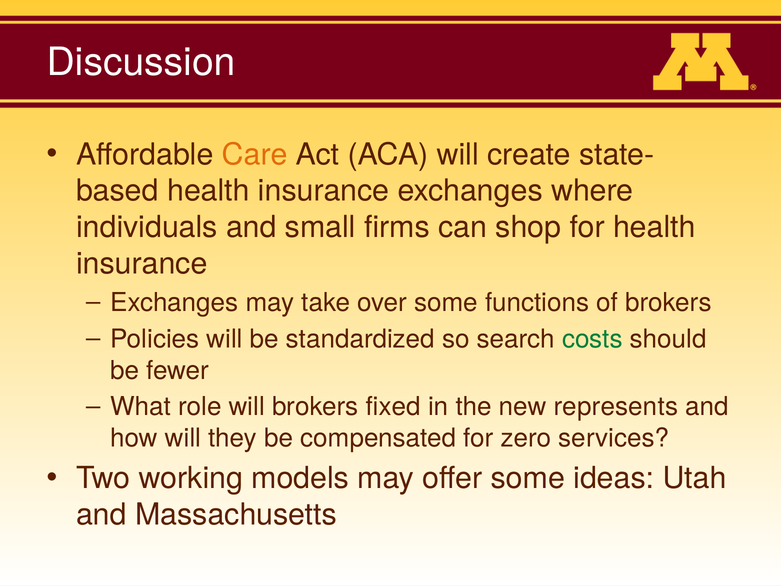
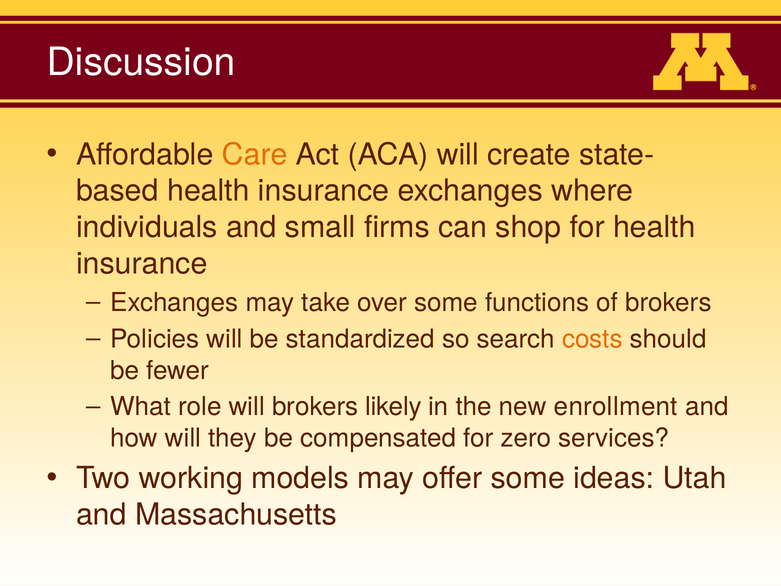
costs colour: green -> orange
fixed: fixed -> likely
represents: represents -> enrollment
